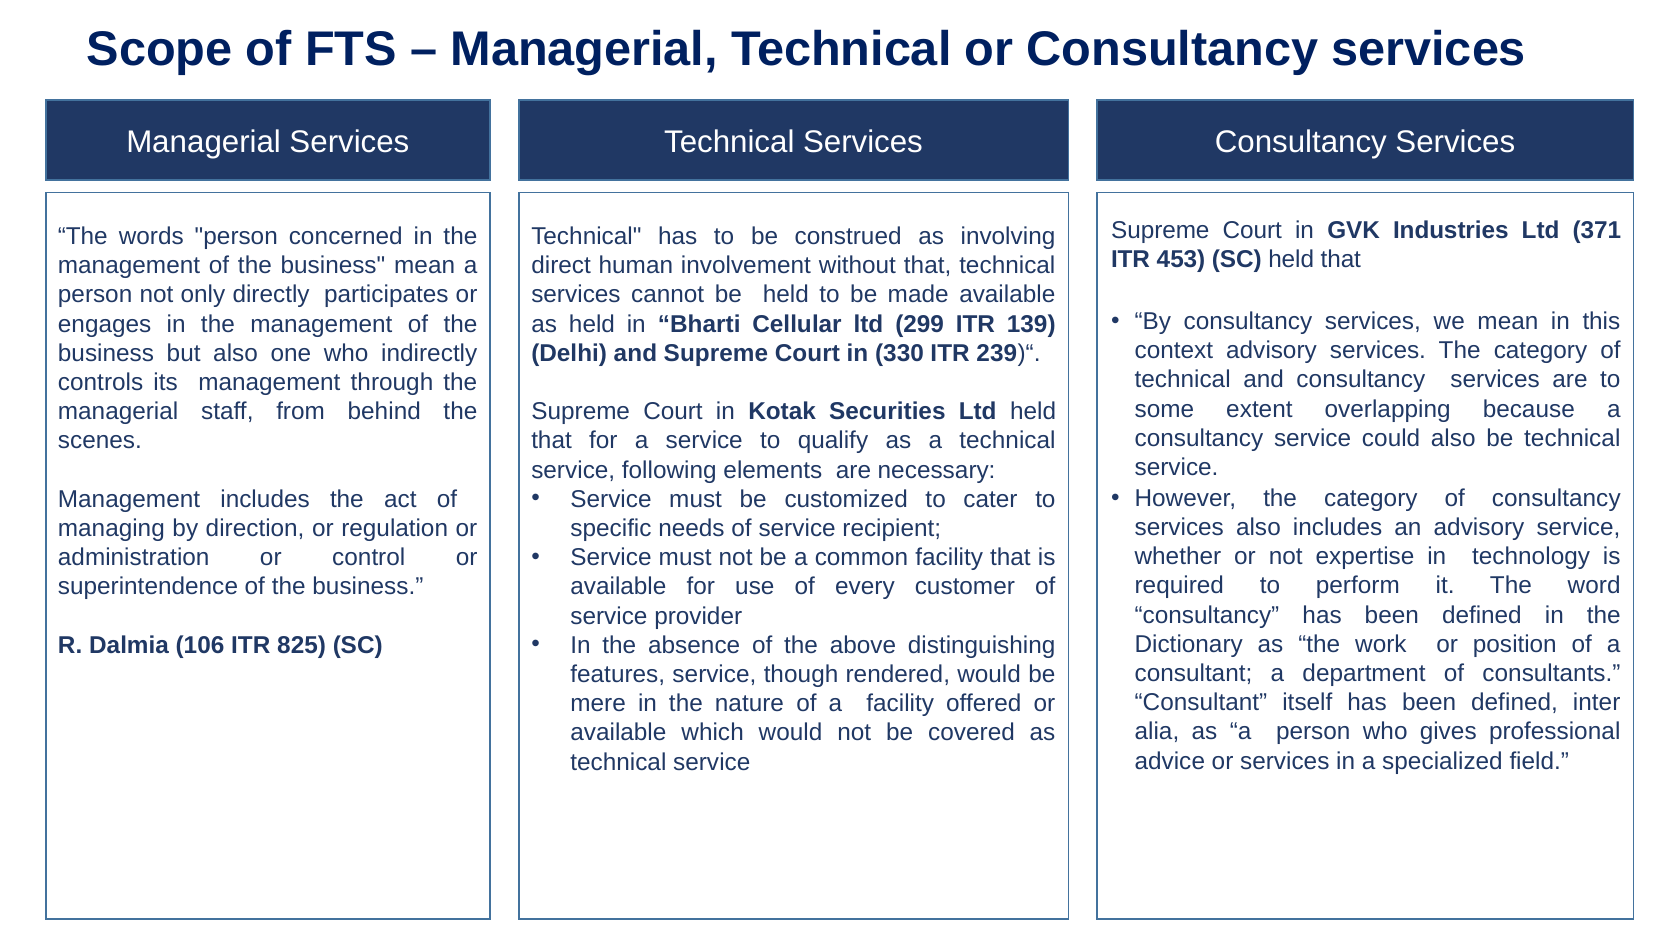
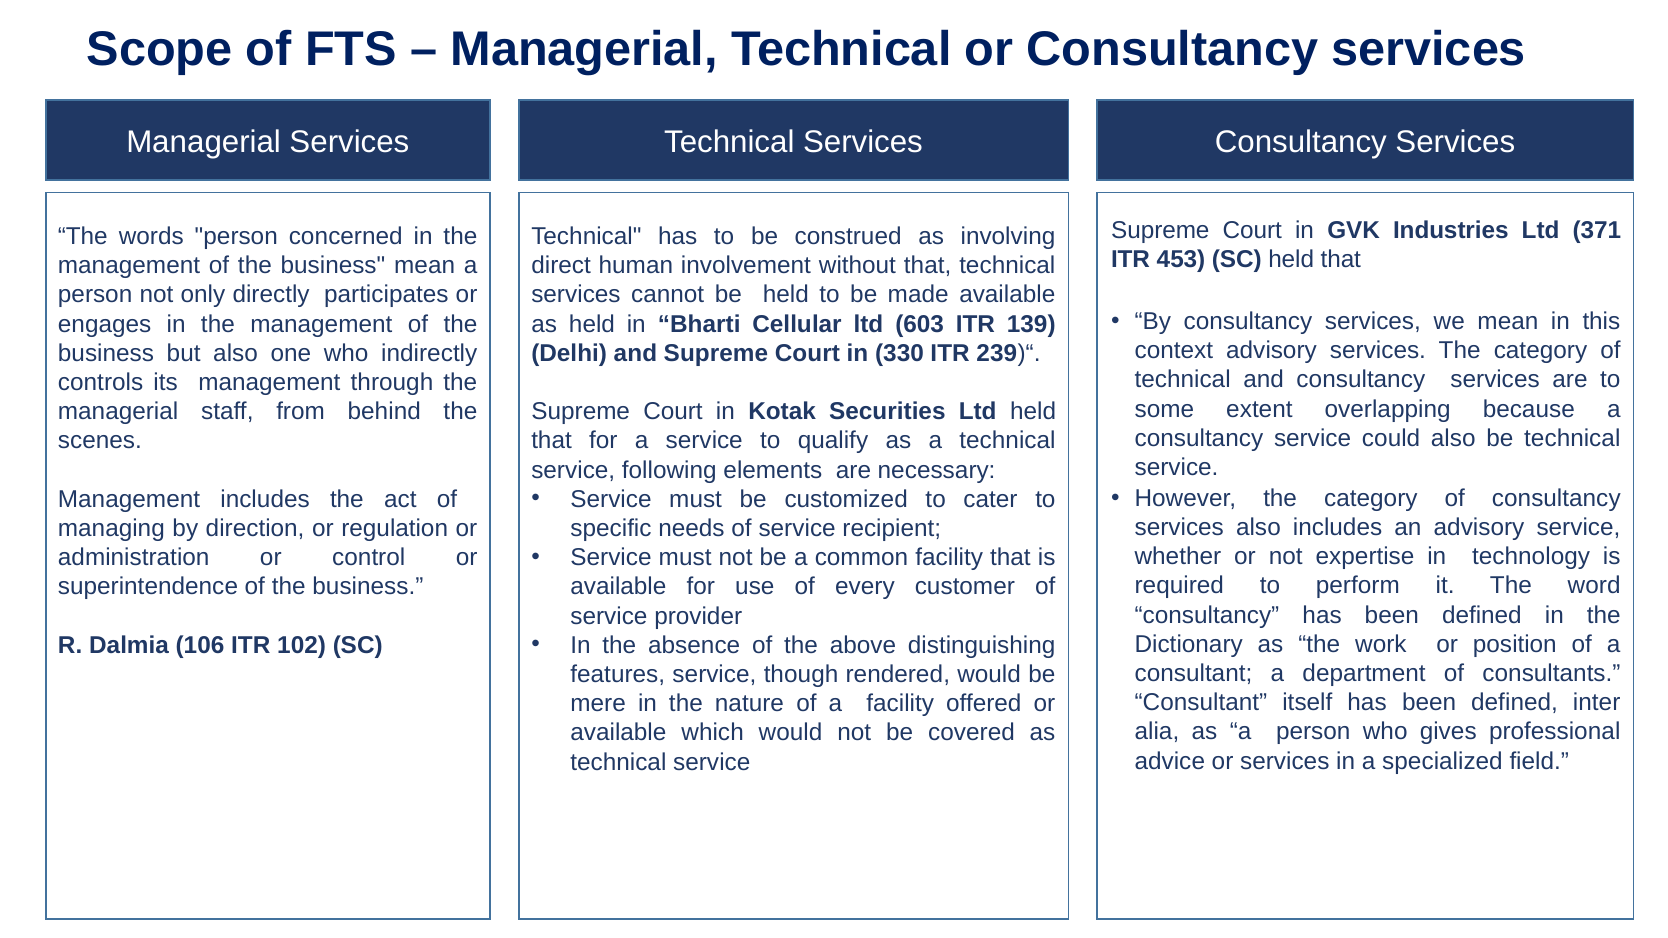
299: 299 -> 603
825: 825 -> 102
